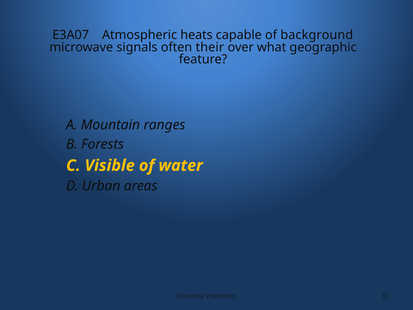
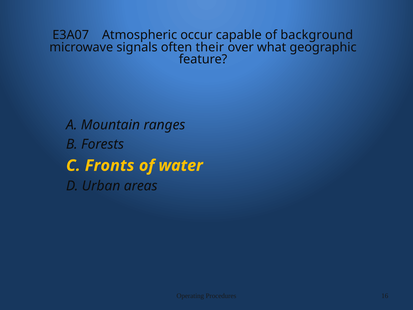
heats: heats -> occur
Visible: Visible -> Fronts
